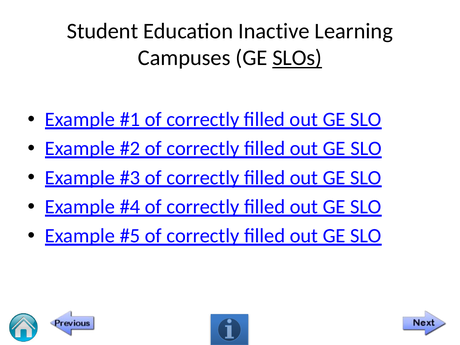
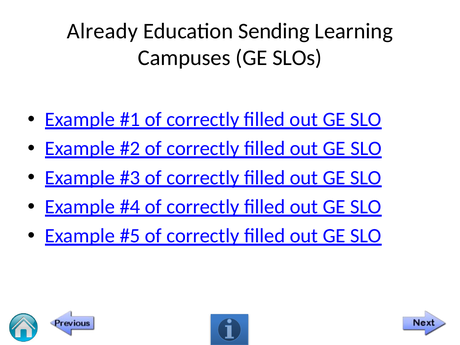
Student: Student -> Already
Inactive: Inactive -> Sending
SLOs underline: present -> none
